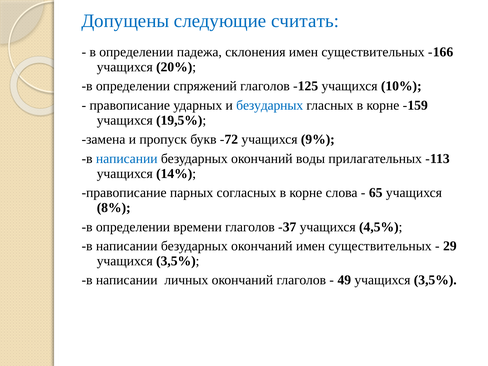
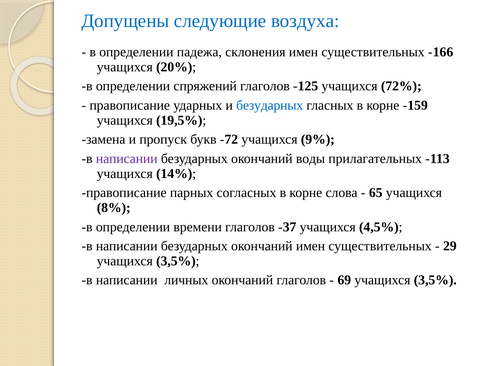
считать: считать -> воздуха
10%: 10% -> 72%
написании at (127, 159) colour: blue -> purple
49: 49 -> 69
